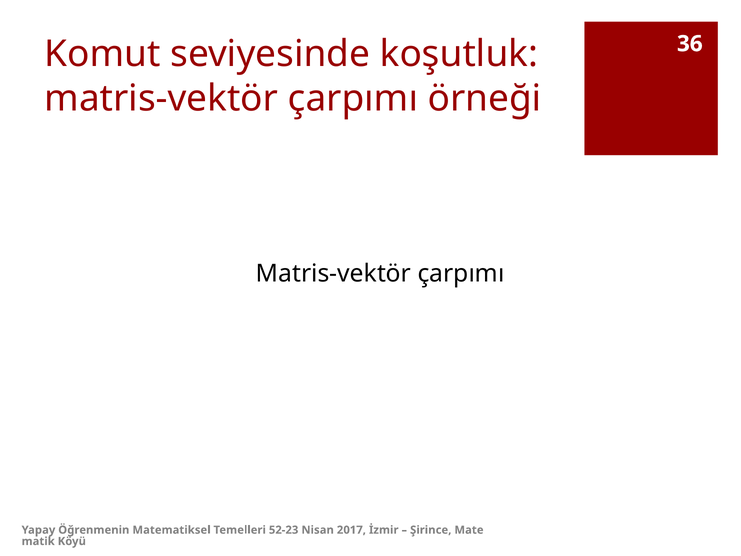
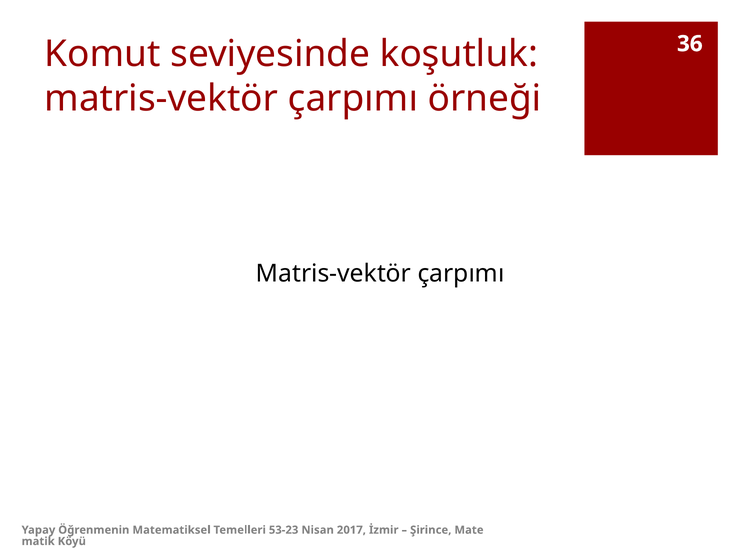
52-23: 52-23 -> 53-23
